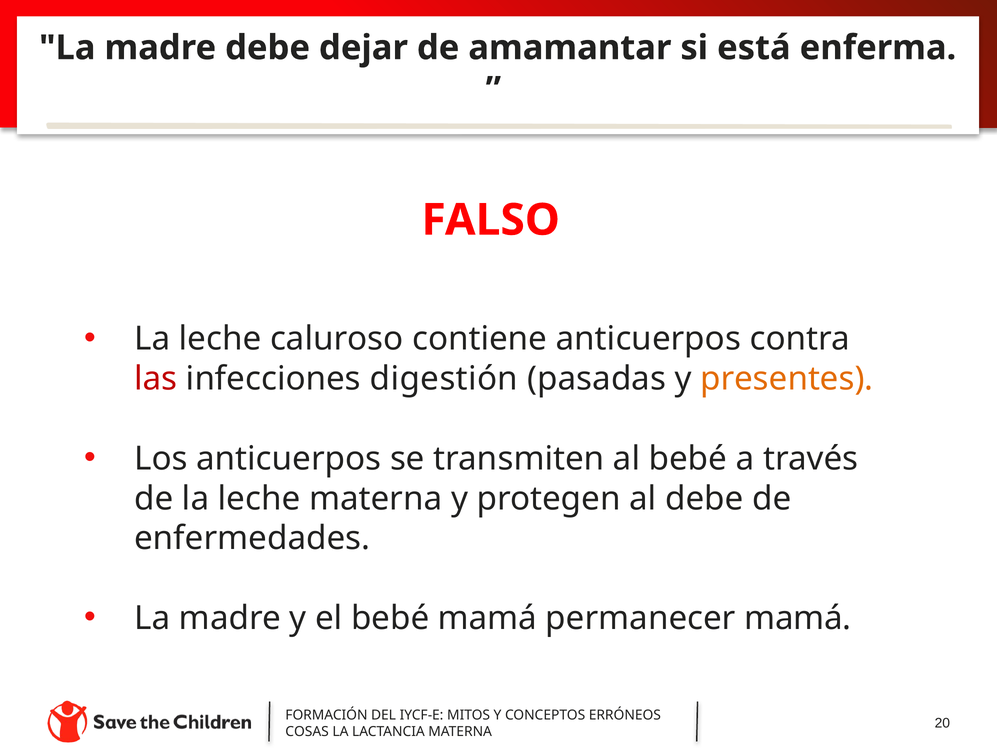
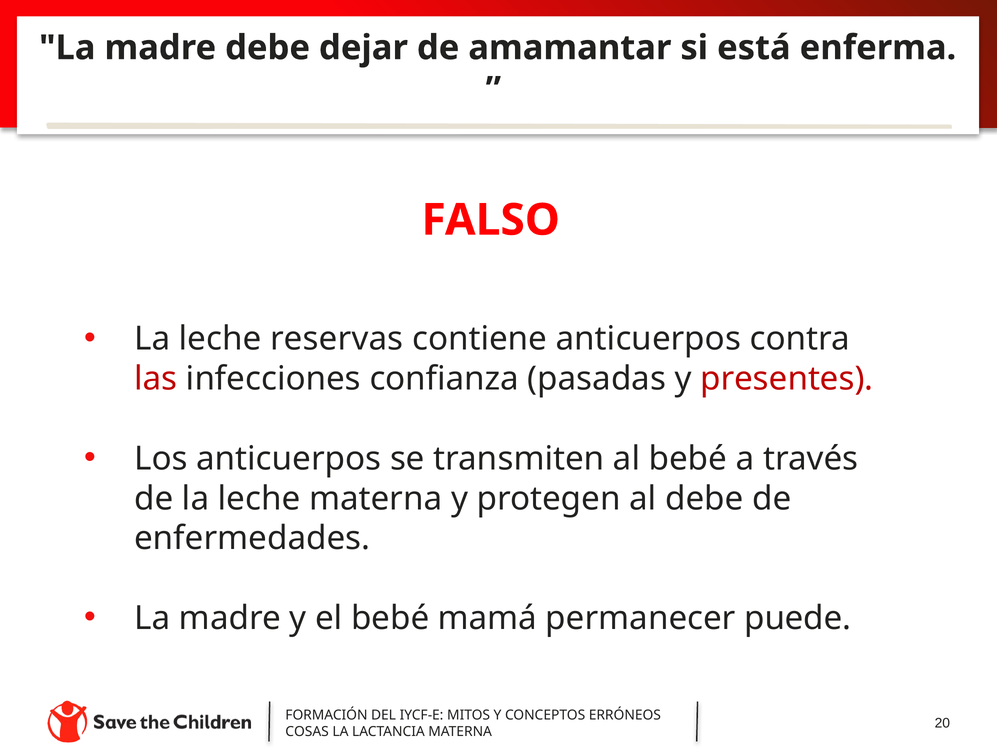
caluroso: caluroso -> reservas
digestión: digestión -> confianza
presentes colour: orange -> red
permanecer mamá: mamá -> puede
